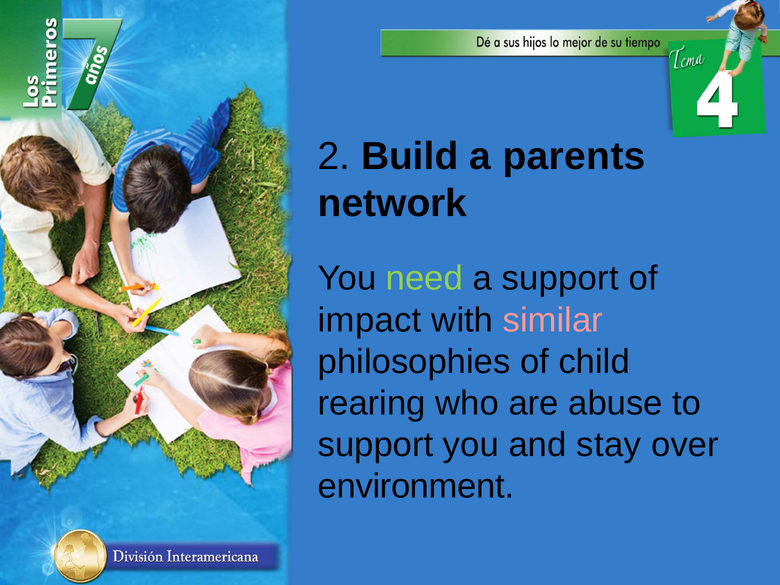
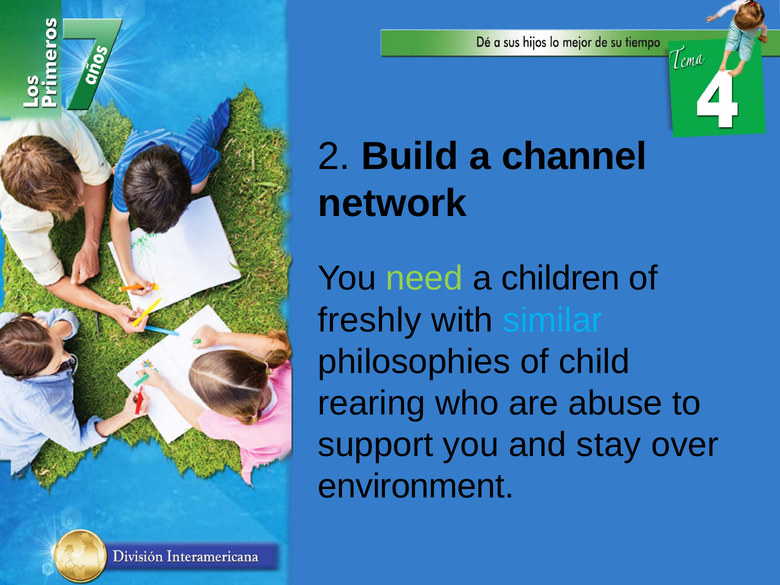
parents: parents -> channel
a support: support -> children
impact: impact -> freshly
similar colour: pink -> light blue
